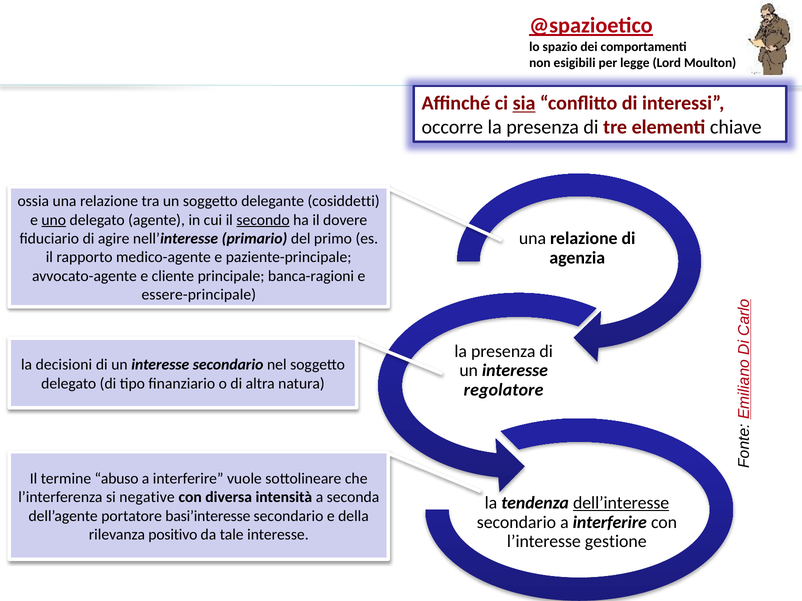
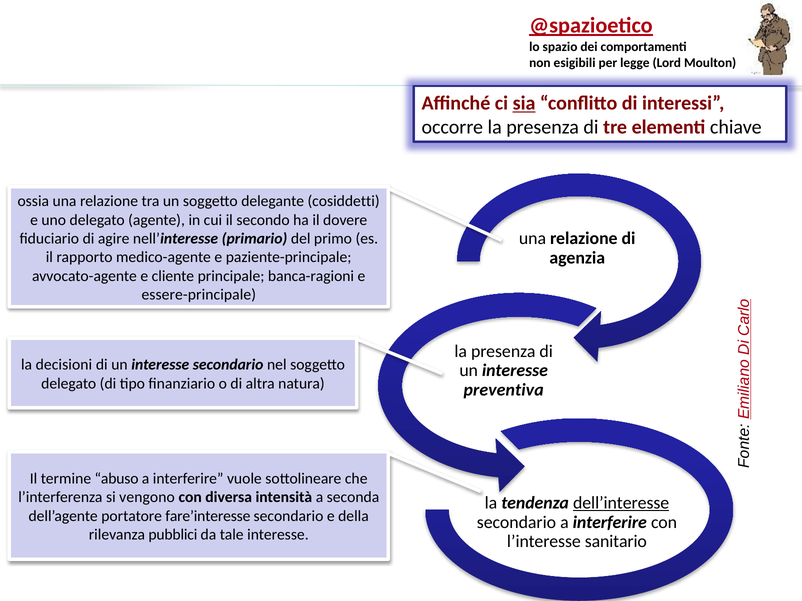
uno underline: present -> none
secondo underline: present -> none
regolatore: regolatore -> preventiva
negative: negative -> vengono
basi’interesse: basi’interesse -> fare’interesse
positivo: positivo -> pubblici
gestione: gestione -> sanitario
